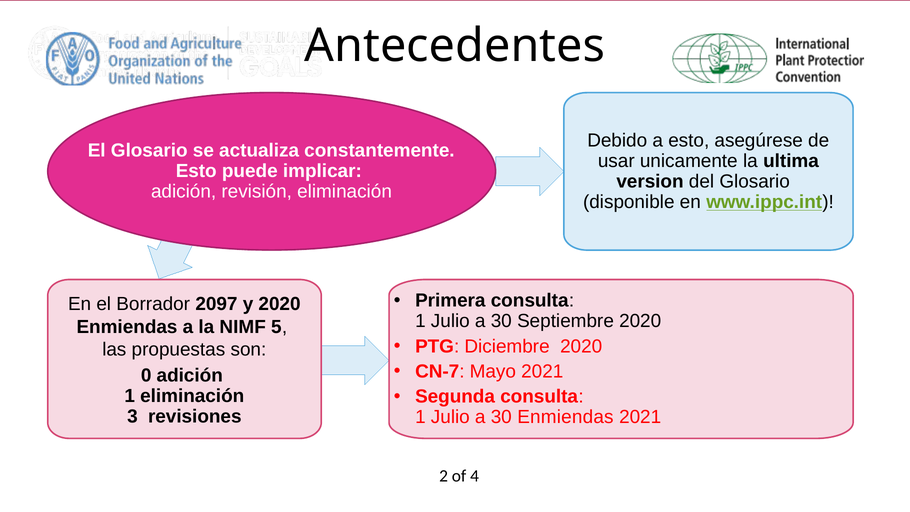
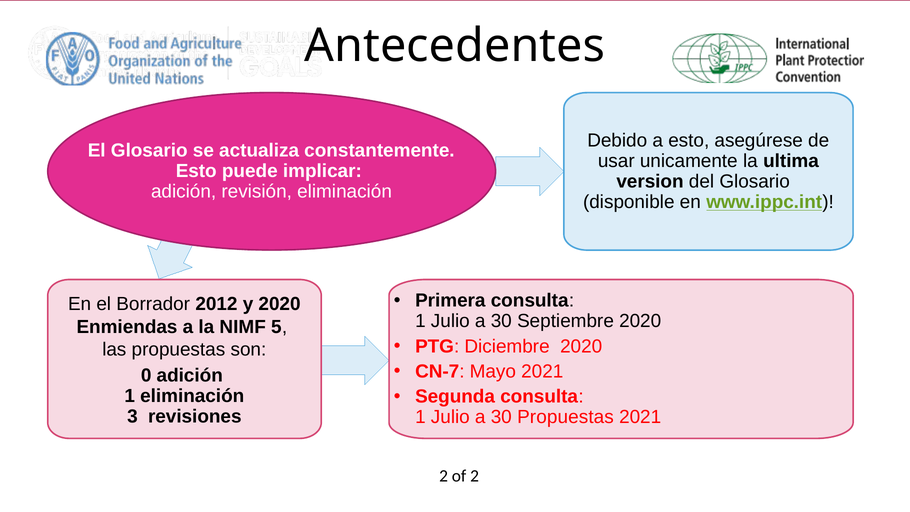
2097: 2097 -> 2012
30 Enmiendas: Enmiendas -> Propuestas
of 4: 4 -> 2
